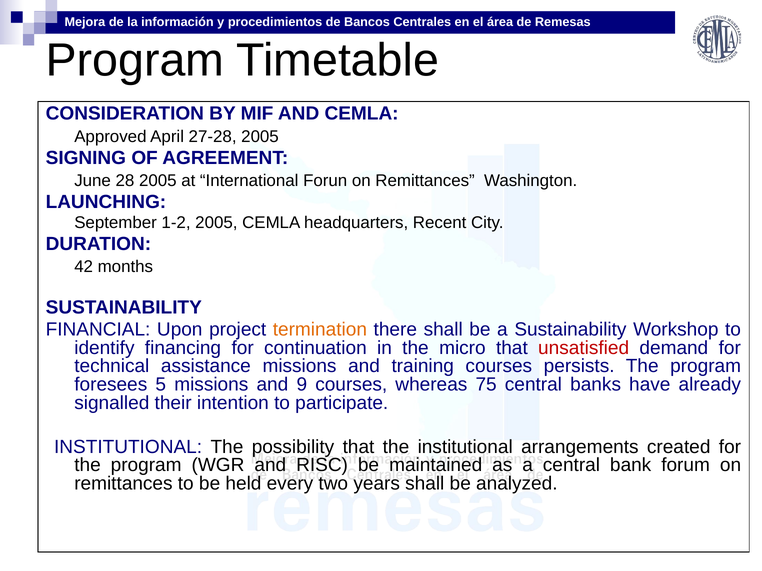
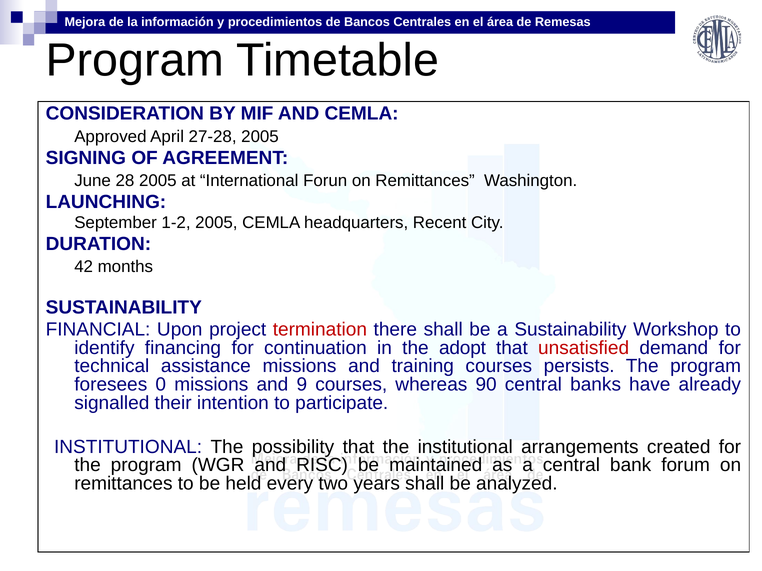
termination colour: orange -> red
micro: micro -> adopt
5: 5 -> 0
75: 75 -> 90
